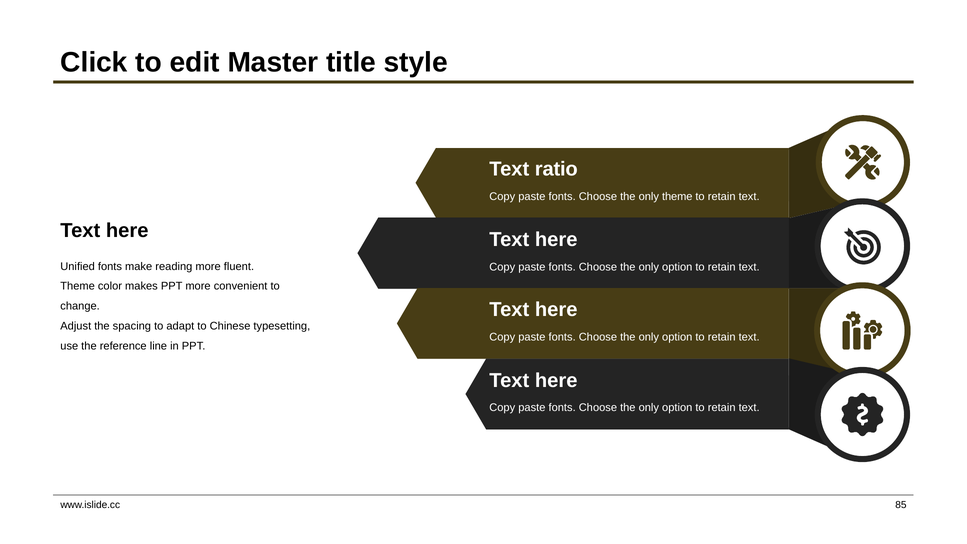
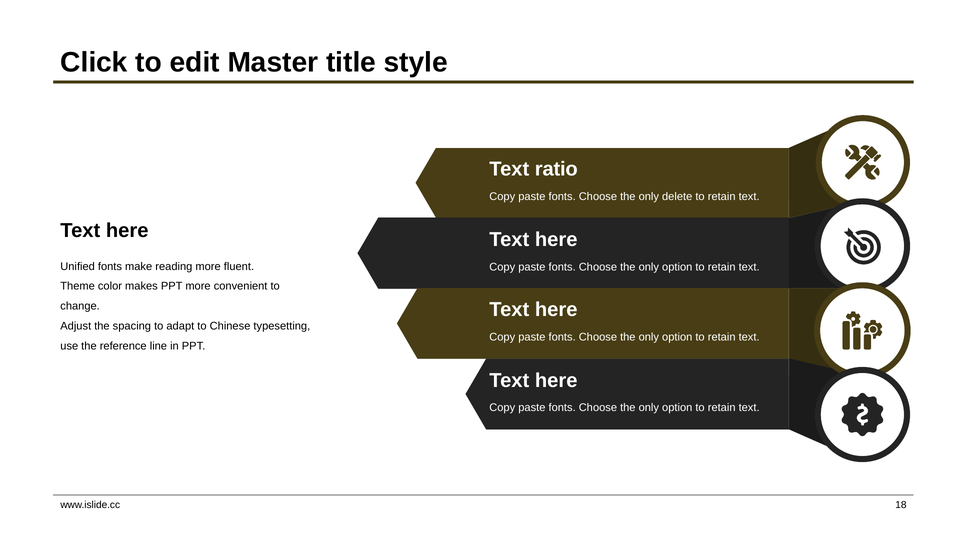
only theme: theme -> delete
85: 85 -> 18
